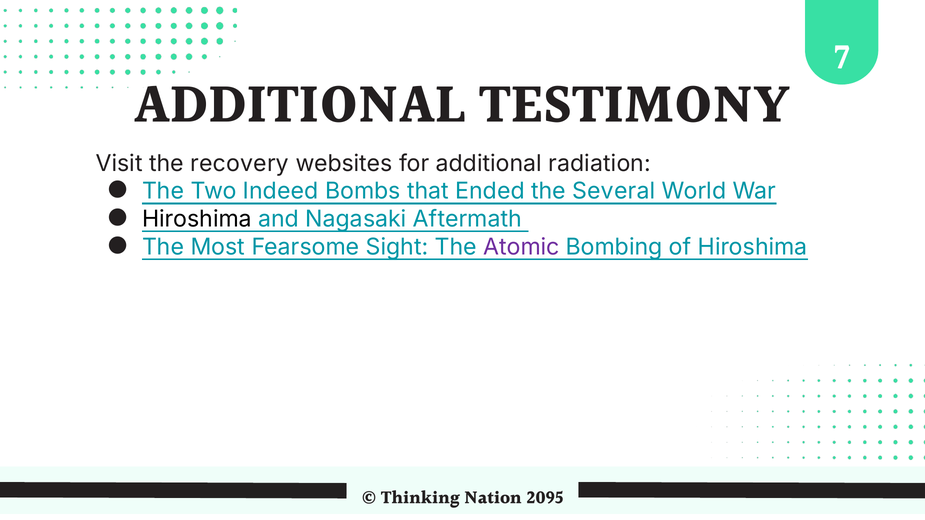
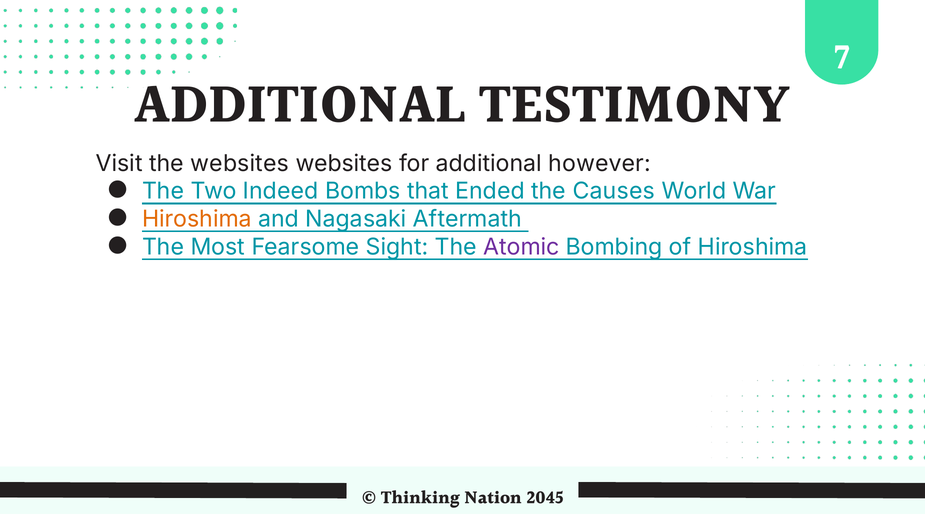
the recovery: recovery -> websites
radiation: radiation -> however
Several: Several -> Causes
Hiroshima at (197, 219) colour: black -> orange
2095: 2095 -> 2045
